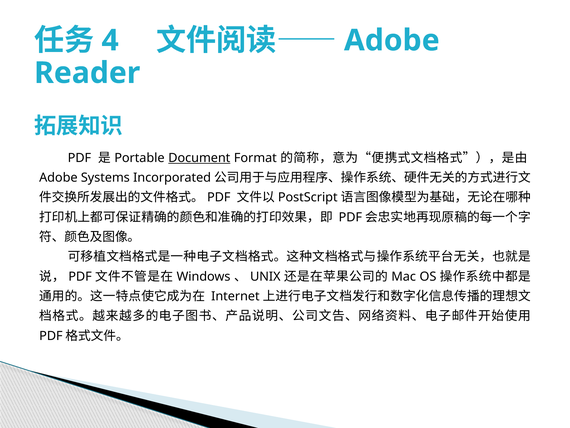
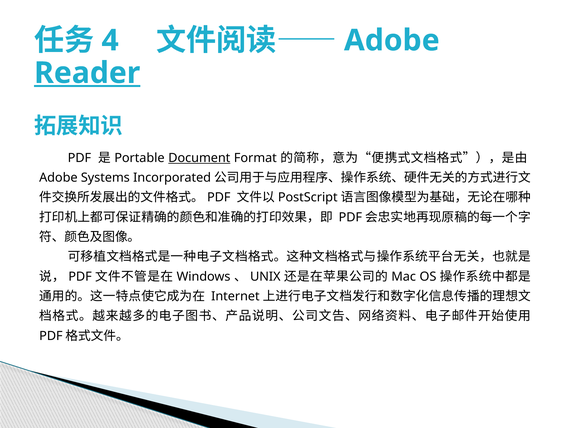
Reader underline: none -> present
